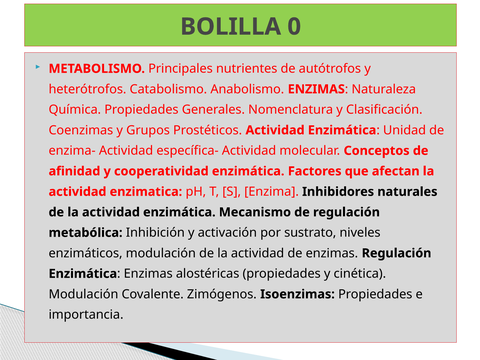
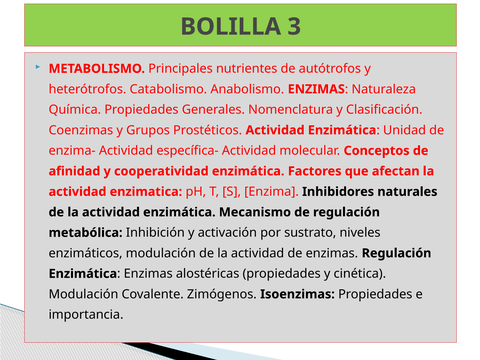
0: 0 -> 3
